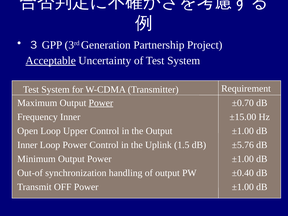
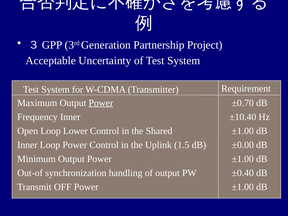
Acceptable underline: present -> none
±15.00: ±15.00 -> ±10.40
Upper: Upper -> Lower
the Output: Output -> Shared
±5.76: ±5.76 -> ±0.00
